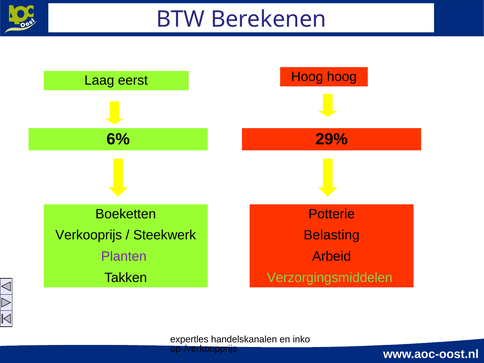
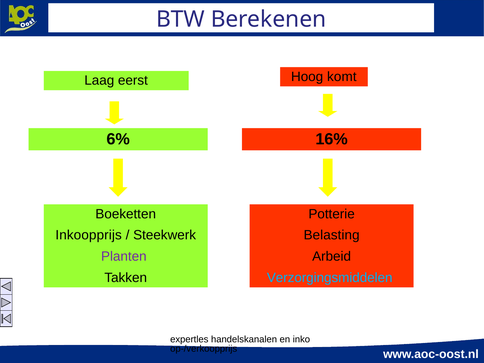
Hoog hoog: hoog -> komt
29%: 29% -> 16%
Verkooprijs: Verkooprijs -> Inkoopprijs
Verzorgingsmiddelen colour: light green -> light blue
